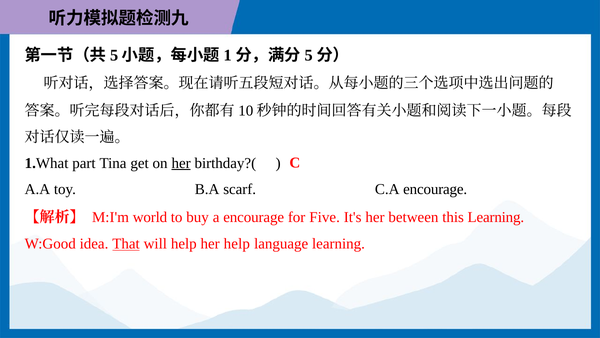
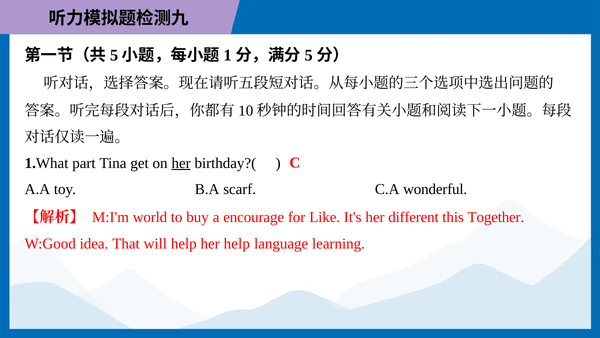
C.A encourage: encourage -> wonderful
Five: Five -> Like
between: between -> different
this Learning: Learning -> Together
That underline: present -> none
